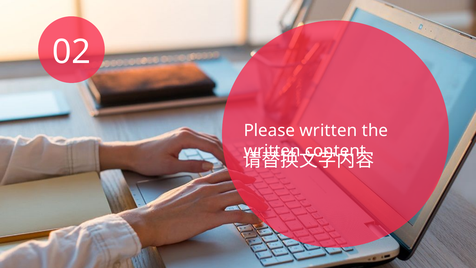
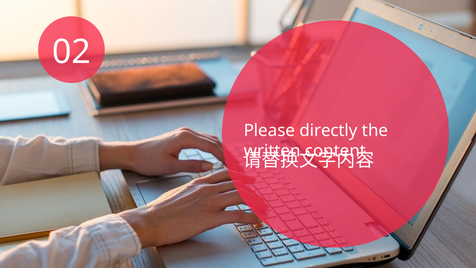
Please written: written -> directly
